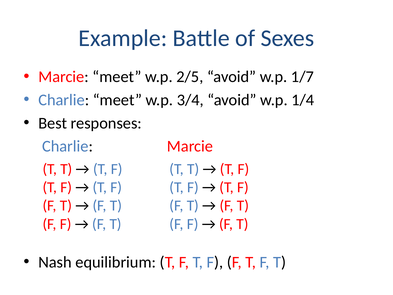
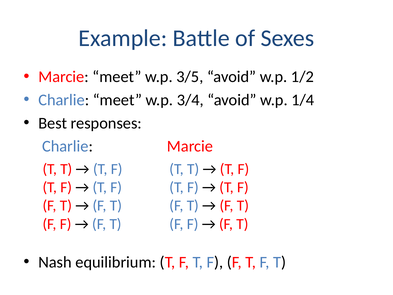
2/5: 2/5 -> 3/5
1/7: 1/7 -> 1/2
